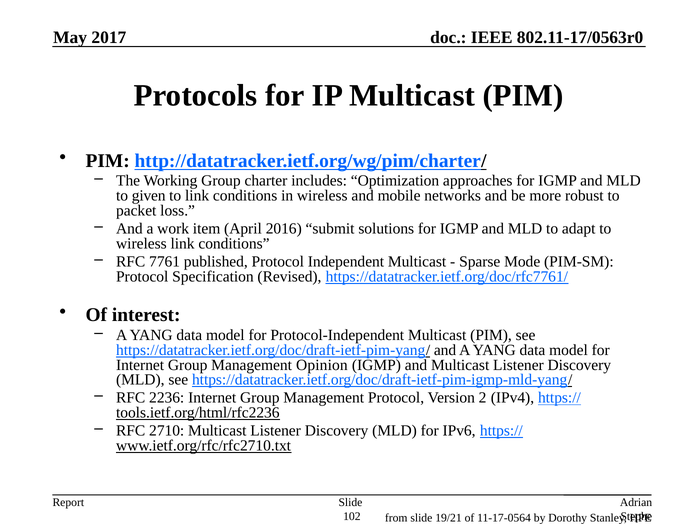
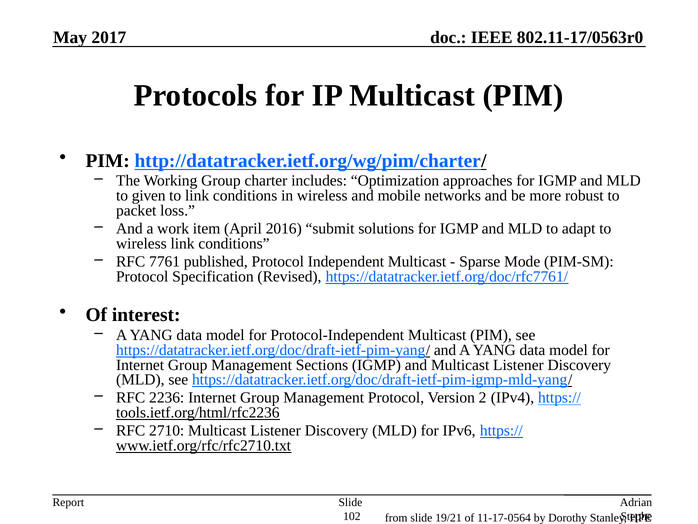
Opinion: Opinion -> Sections
